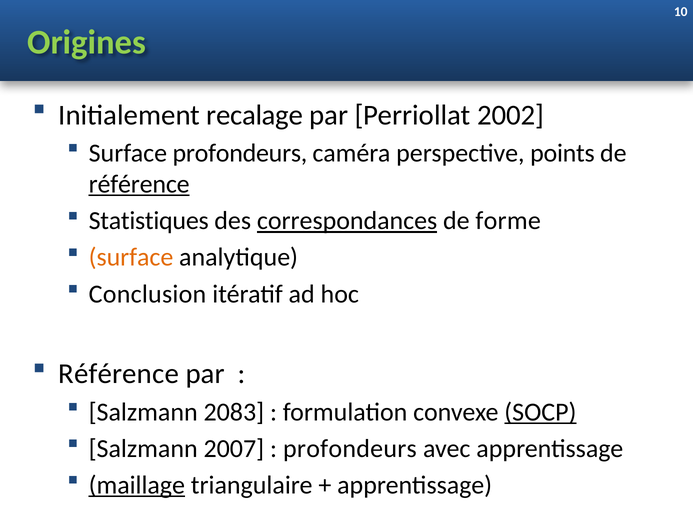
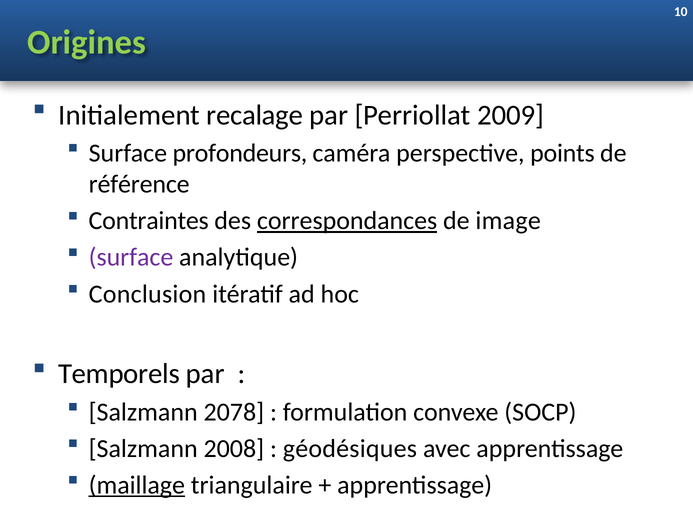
2002: 2002 -> 2009
référence at (139, 185) underline: present -> none
Statistiques: Statistiques -> Contraintes
forme: forme -> image
surface at (131, 258) colour: orange -> purple
Référence at (119, 374): Référence -> Temporels
2083: 2083 -> 2078
SOCP underline: present -> none
2007: 2007 -> 2008
profondeurs at (350, 449): profondeurs -> géodésiques
